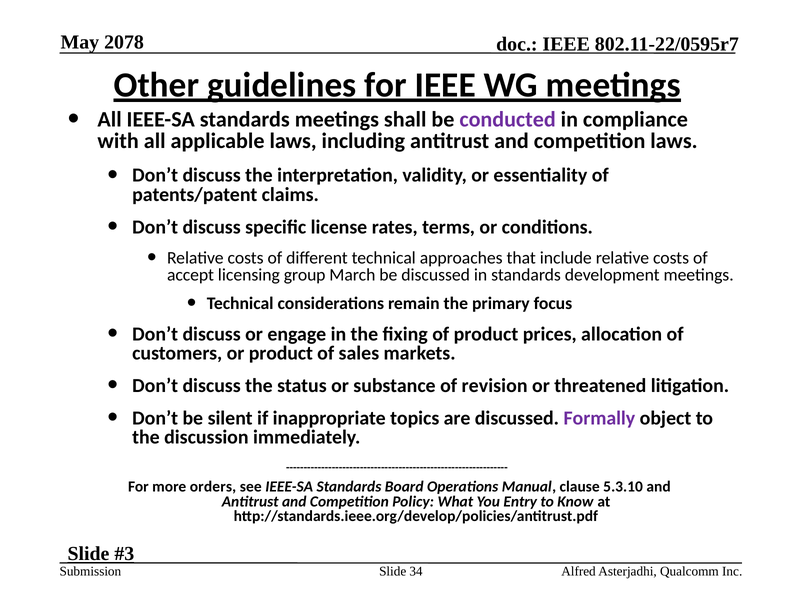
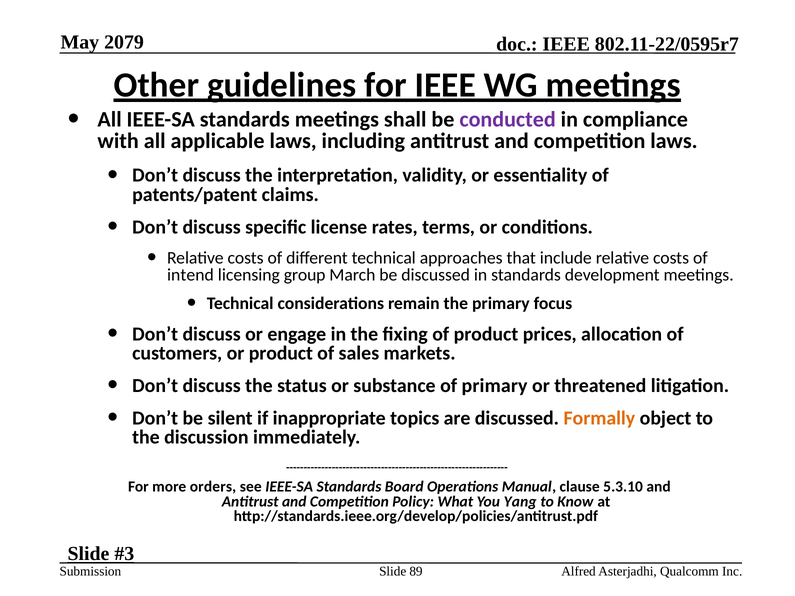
2078: 2078 -> 2079
accept: accept -> intend
of revision: revision -> primary
Formally colour: purple -> orange
Entry: Entry -> Yang
34: 34 -> 89
